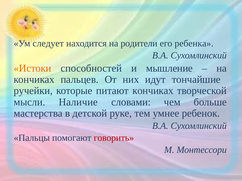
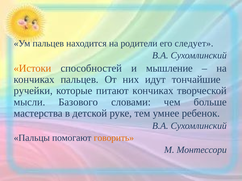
Ум следует: следует -> пальцев
ребенка: ребенка -> следует
Наличие: Наличие -> Базового
говорить colour: red -> orange
